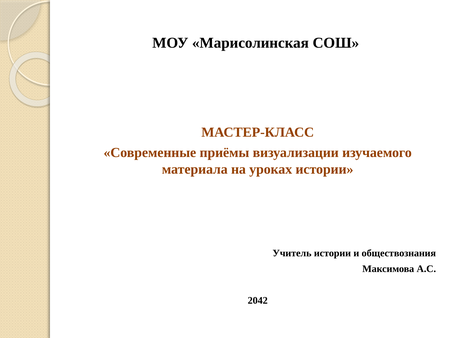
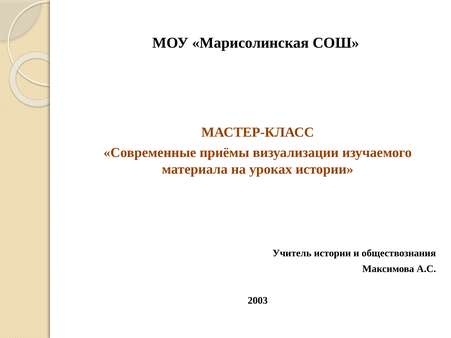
2042: 2042 -> 2003
